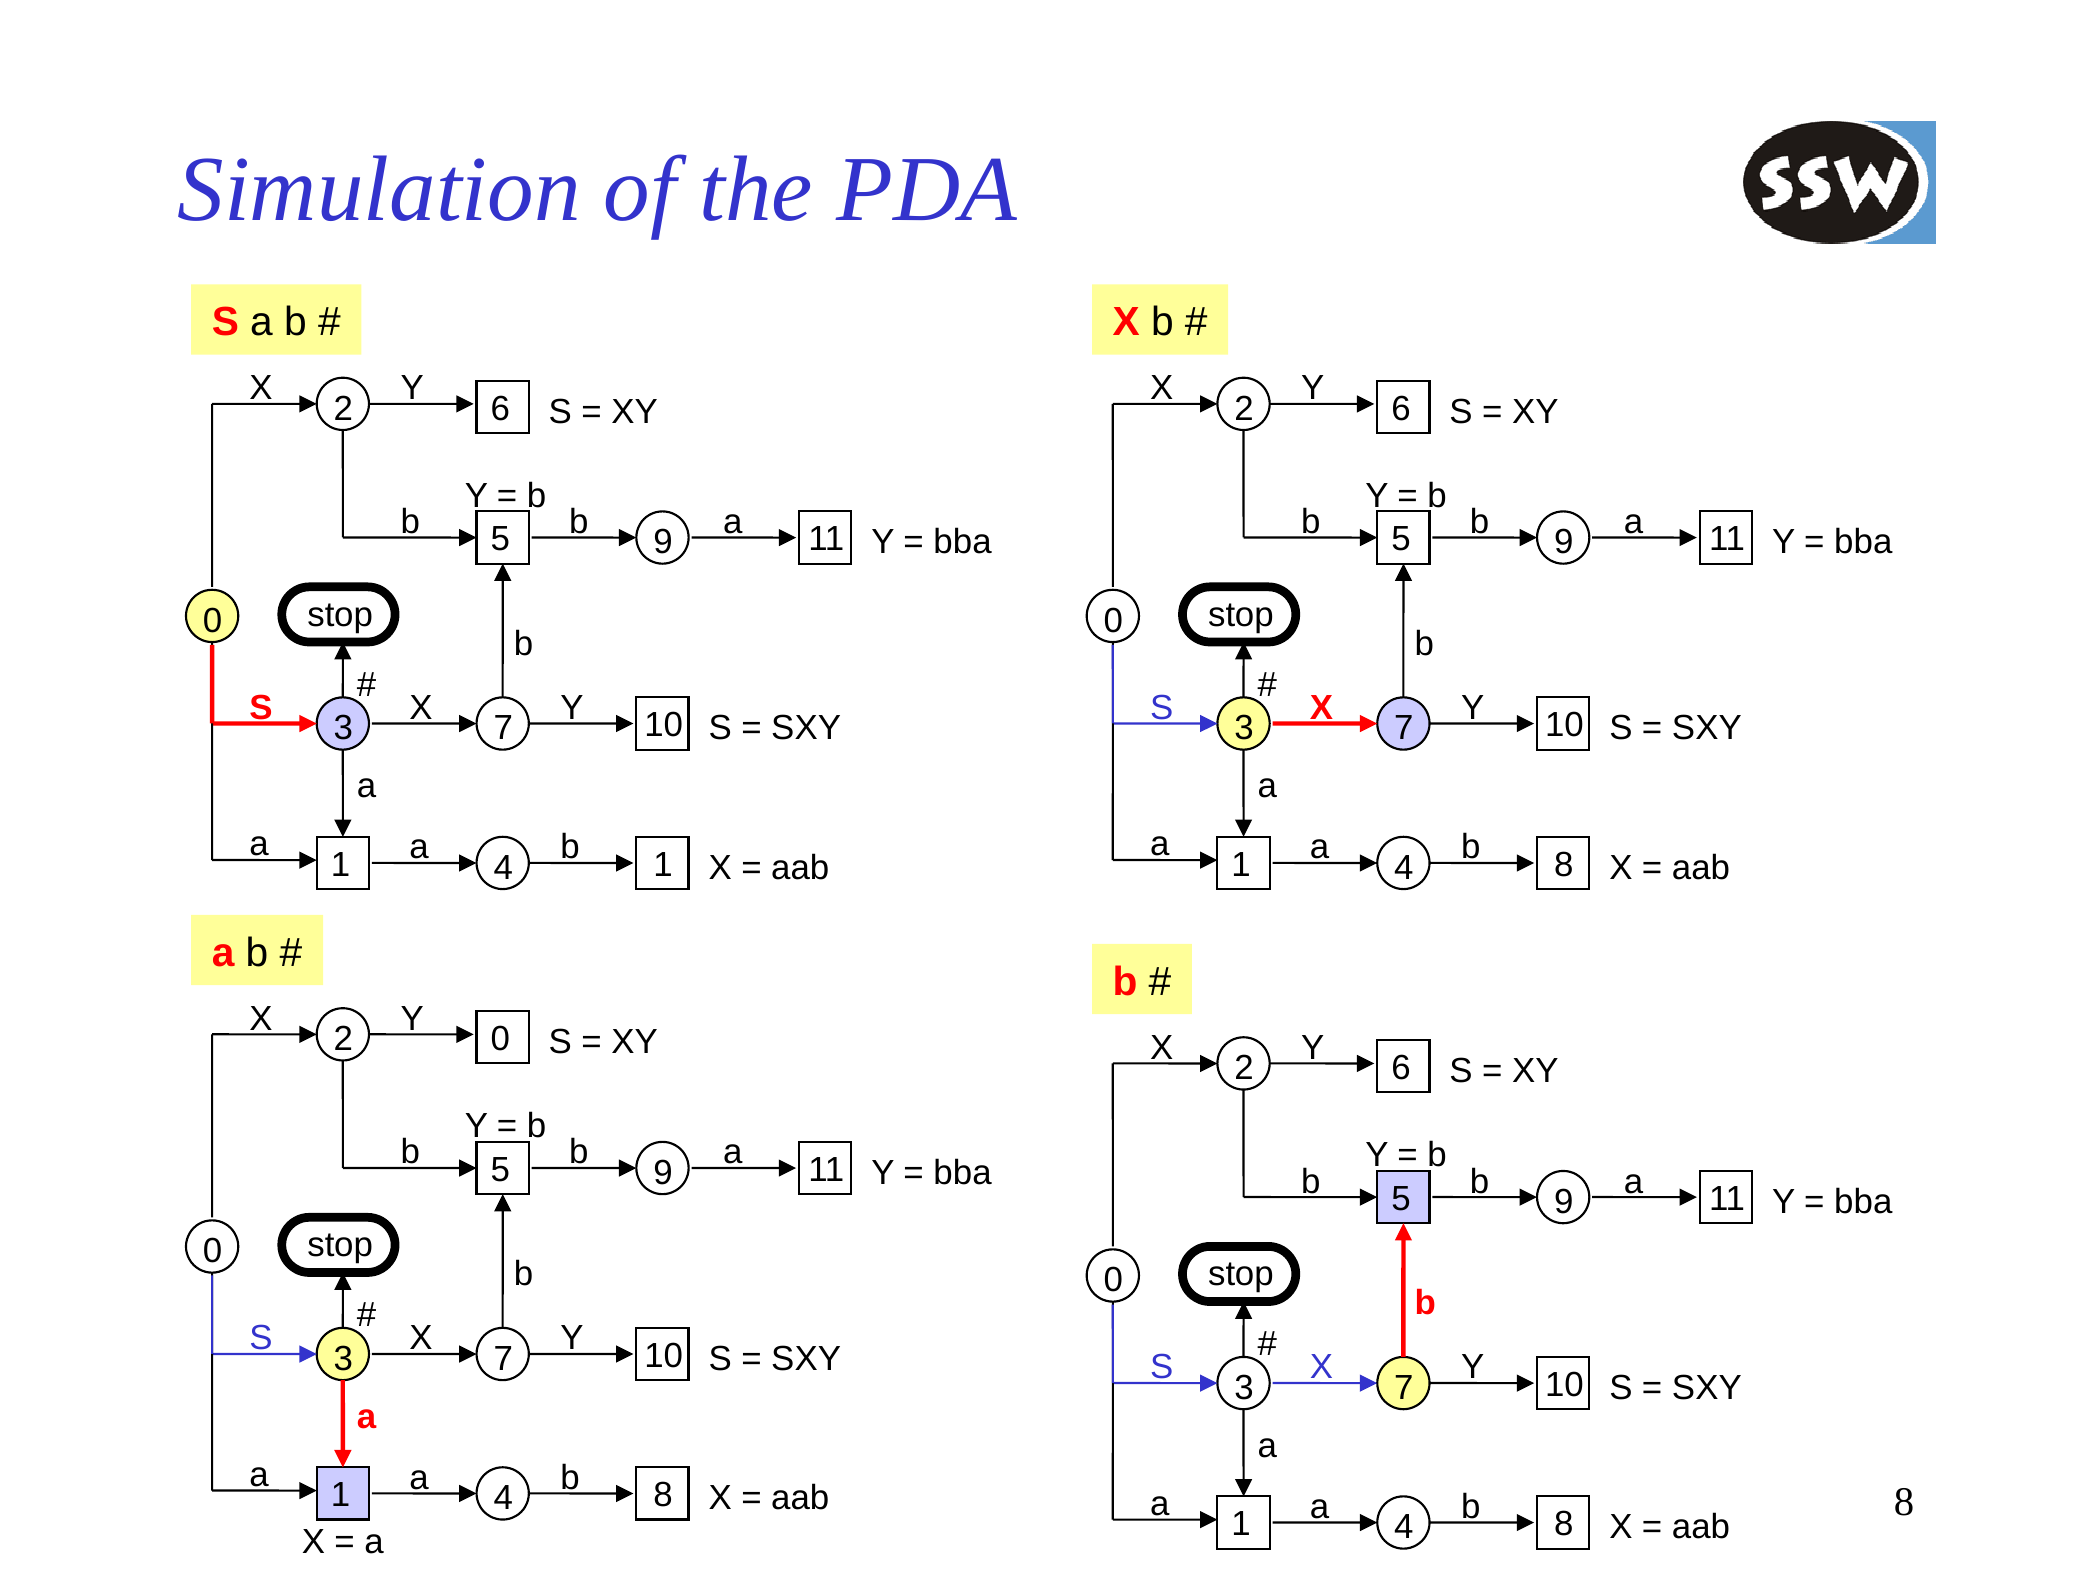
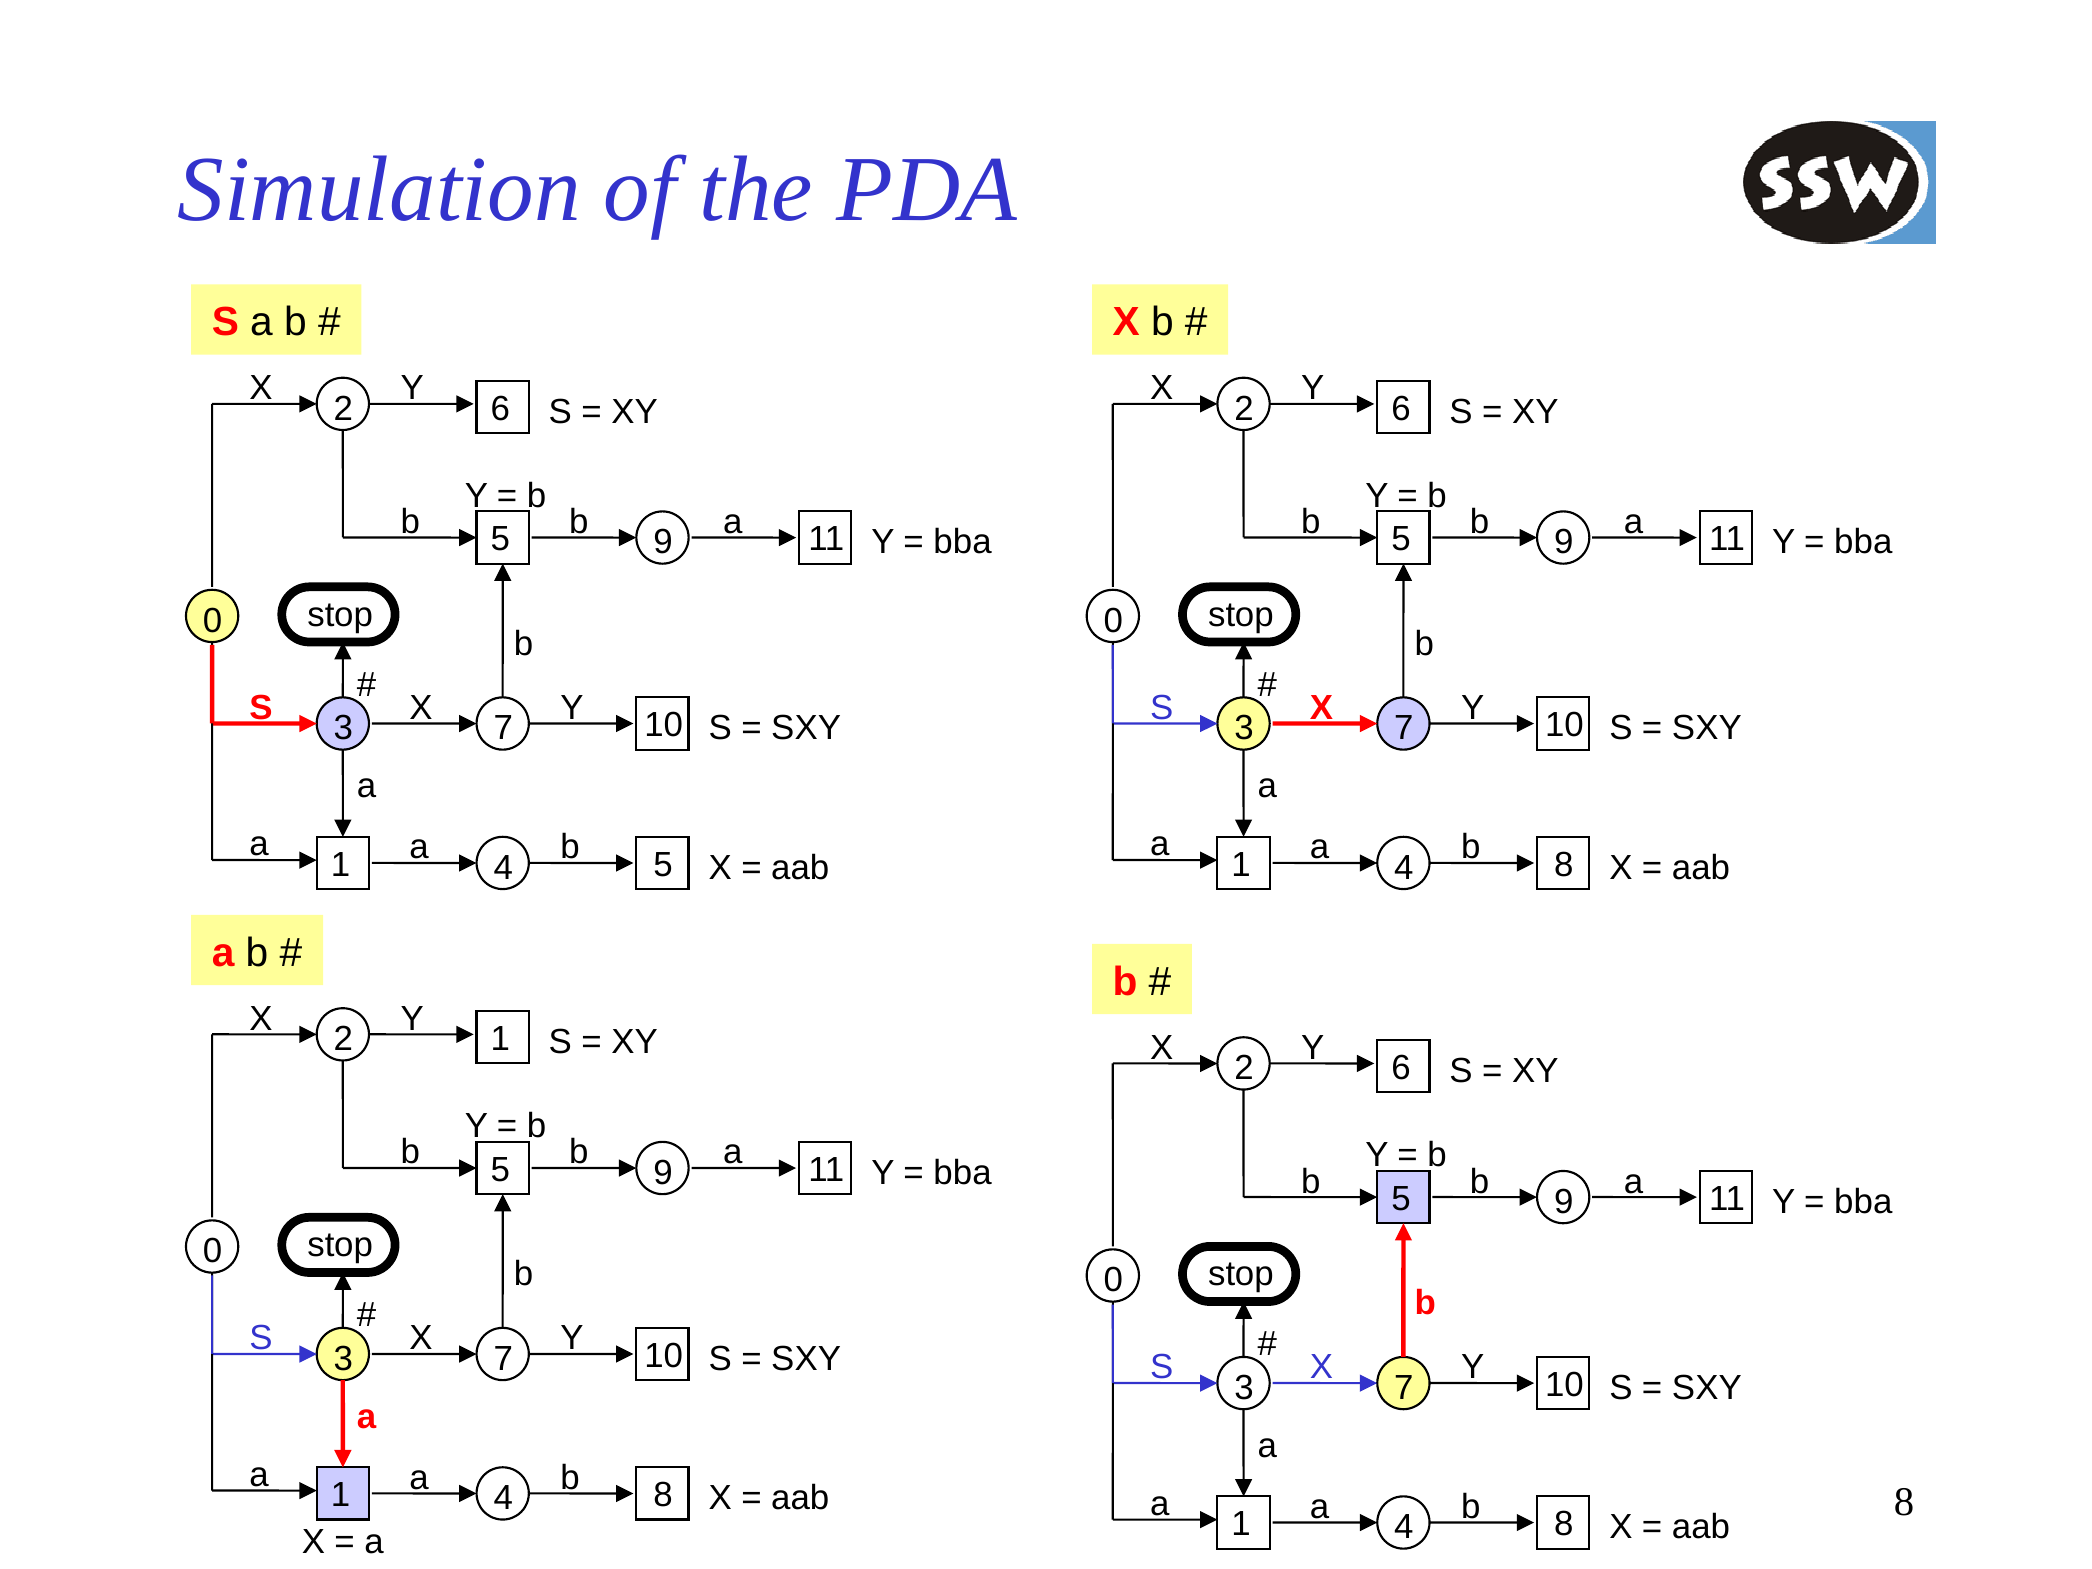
a 1: 1 -> 5
2 0: 0 -> 1
